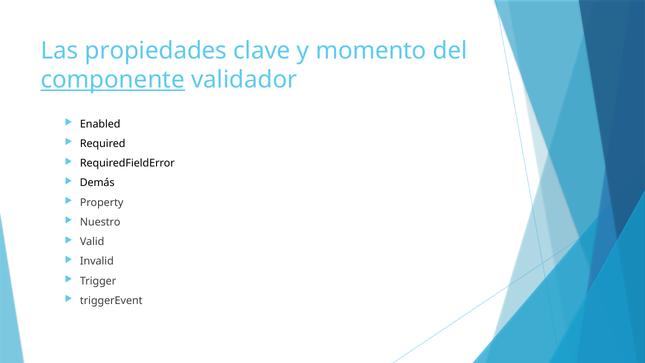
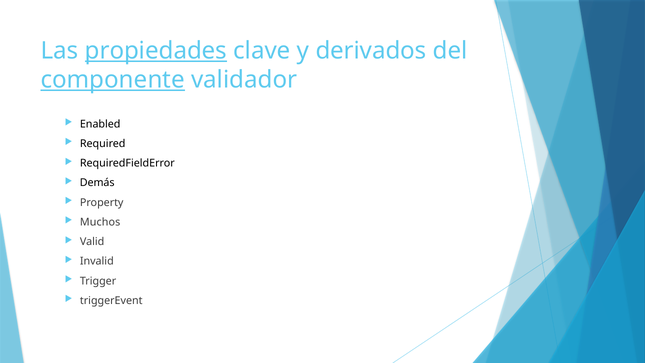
propiedades underline: none -> present
momento: momento -> derivados
Nuestro: Nuestro -> Muchos
